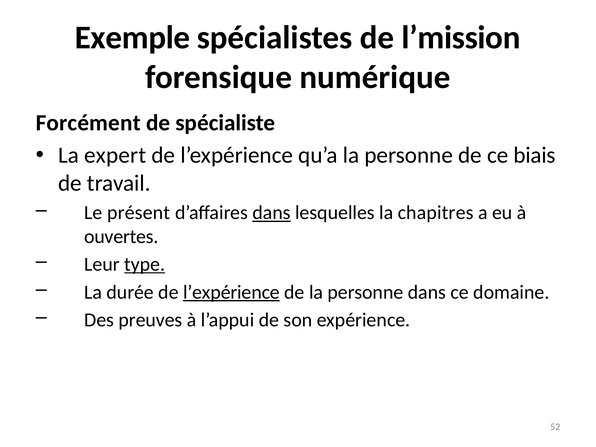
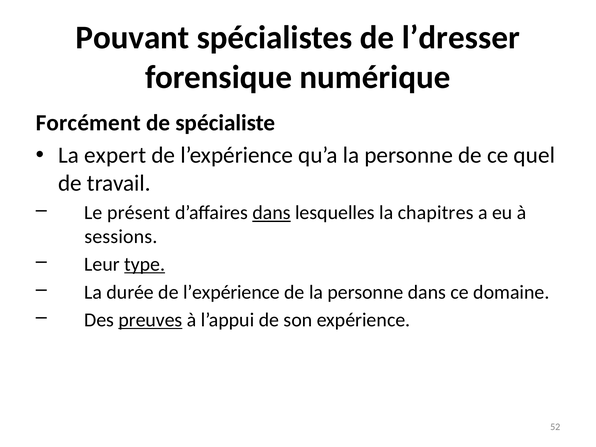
Exemple: Exemple -> Pouvant
l’mission: l’mission -> l’dresser
biais: biais -> quel
ouvertes: ouvertes -> sessions
l’expérience at (231, 292) underline: present -> none
preuves underline: none -> present
